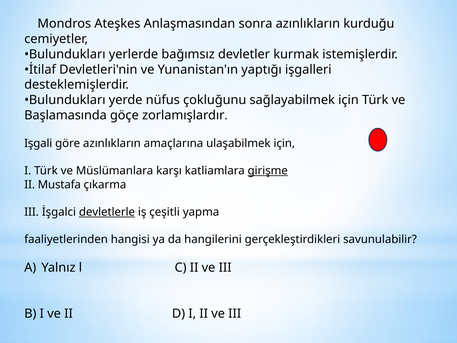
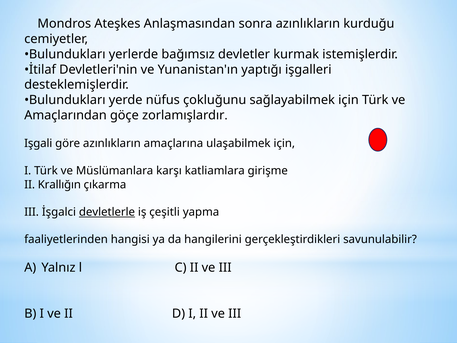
Başlamasında: Başlamasında -> Amaçlarından
girişme underline: present -> none
Mustafa: Mustafa -> Krallığın
